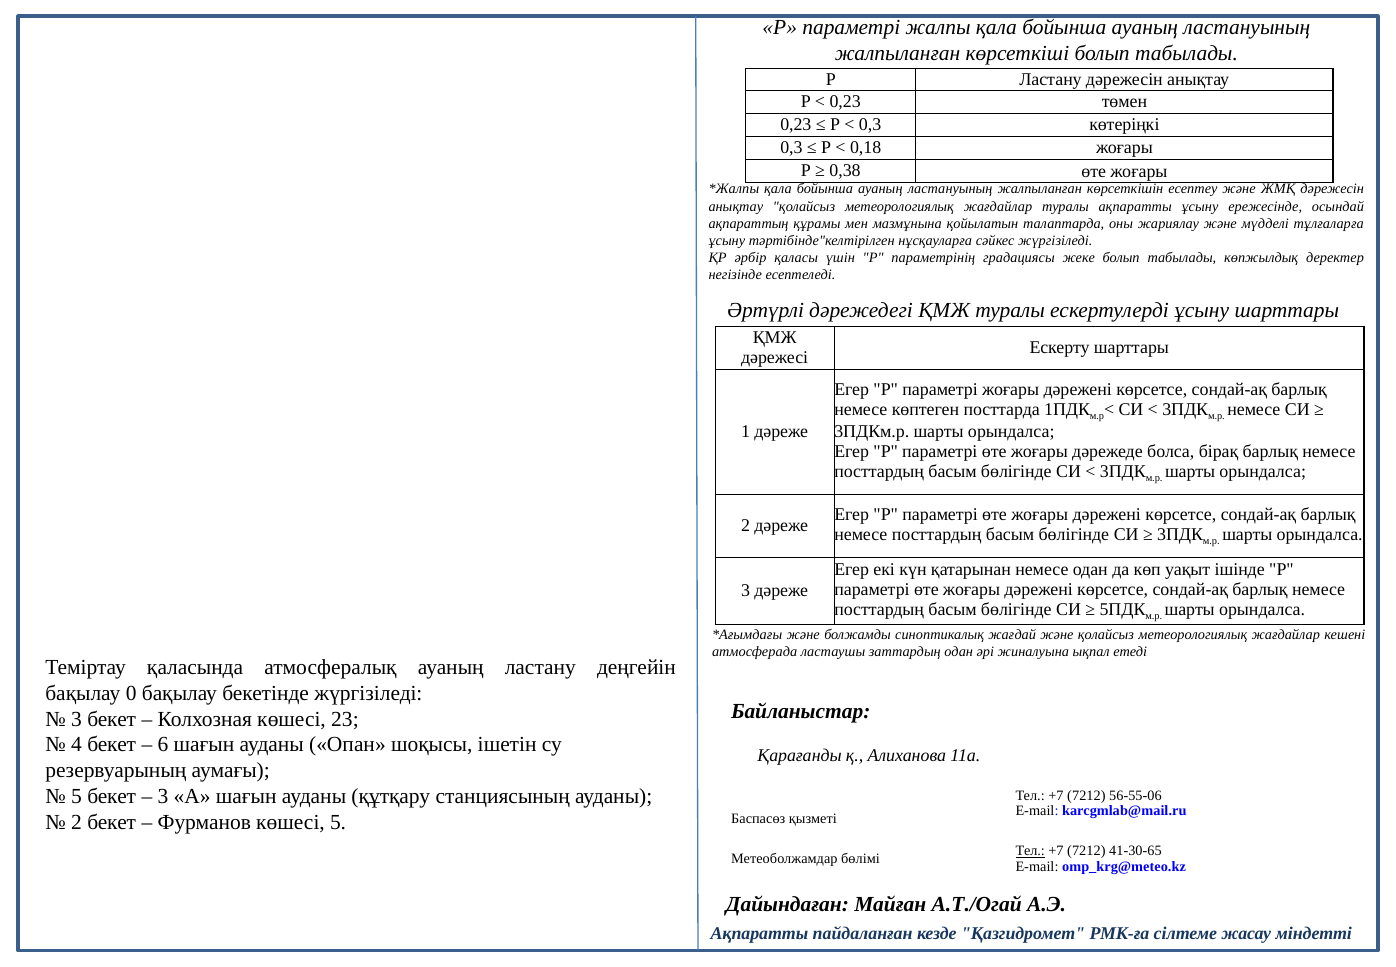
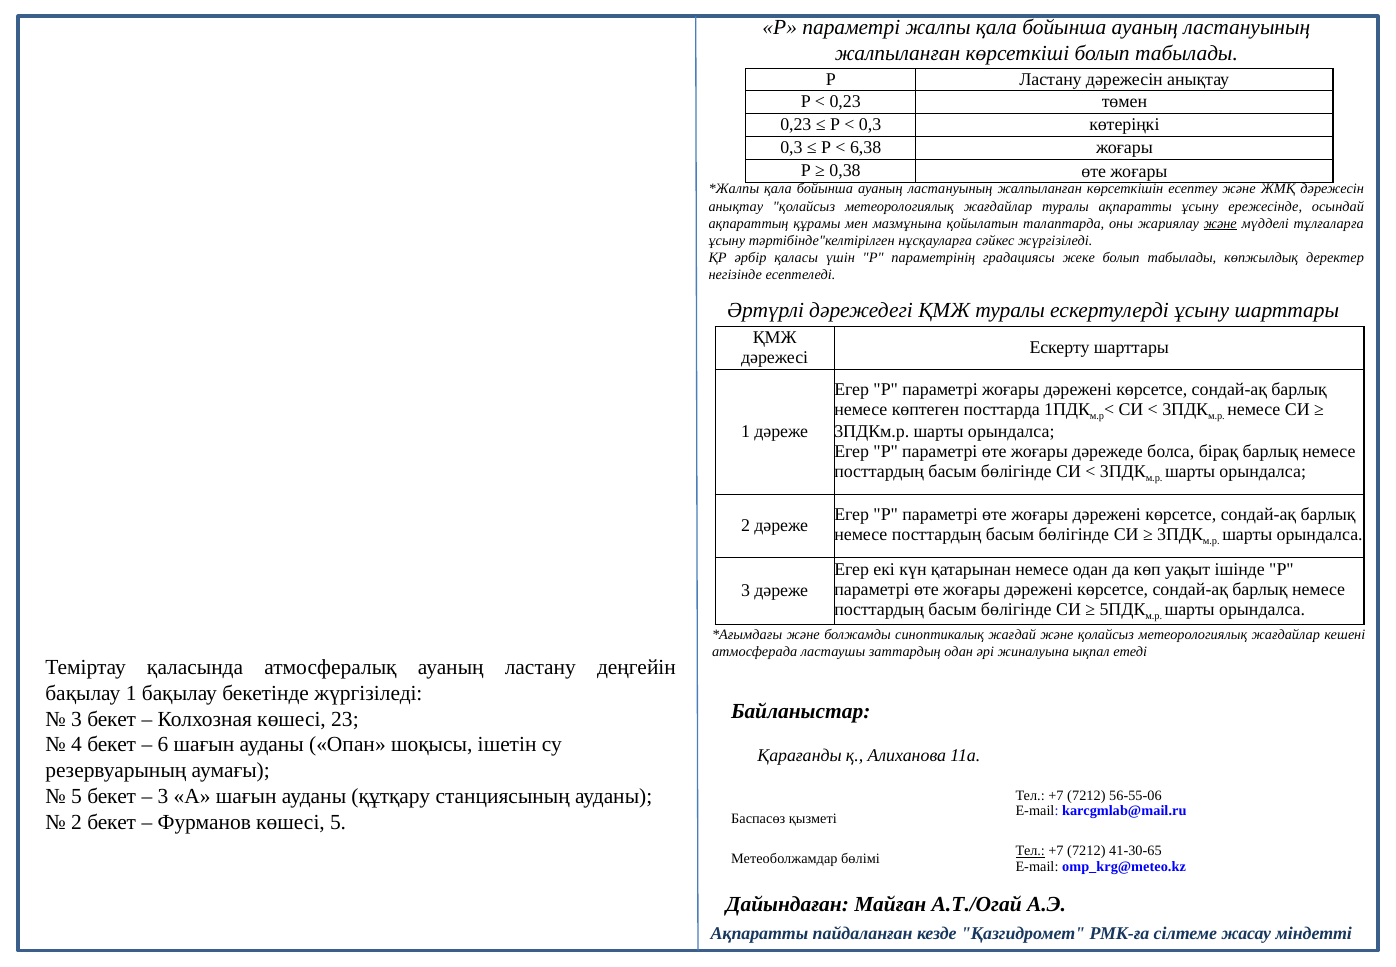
0,18: 0,18 -> 6,38
және at (1220, 223) underline: none -> present
бақылау 0: 0 -> 1
